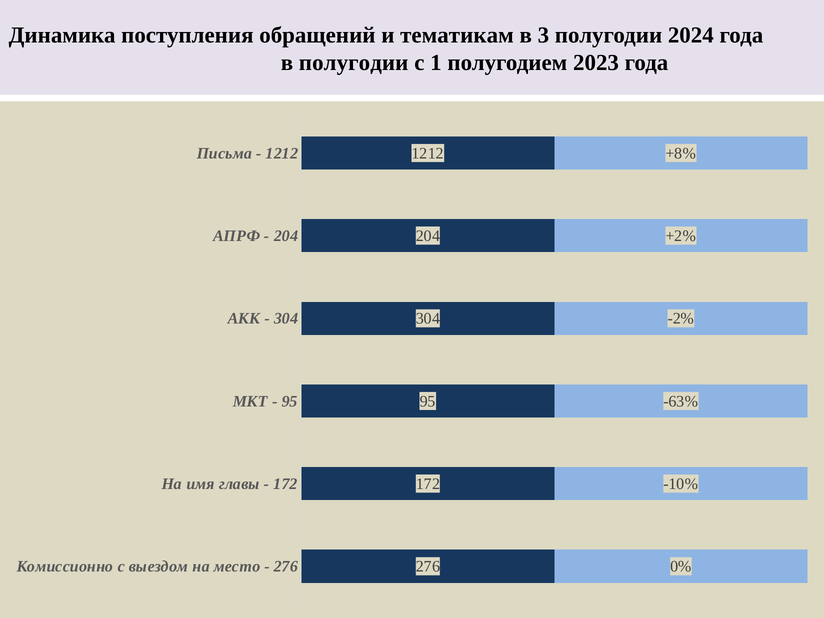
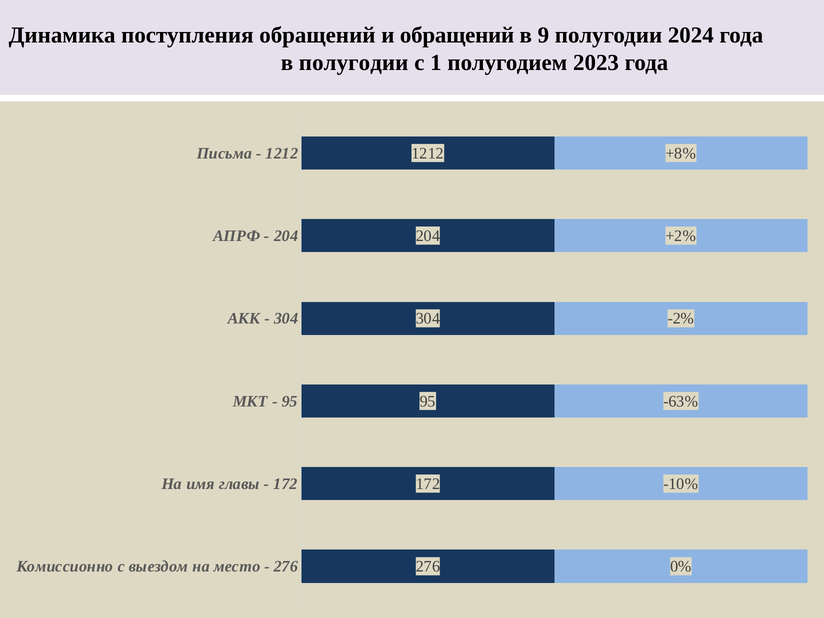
и тематикам: тематикам -> обращений
3: 3 -> 9
